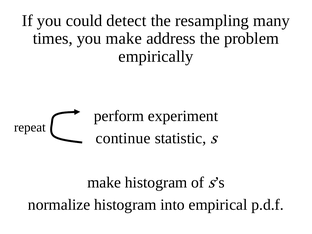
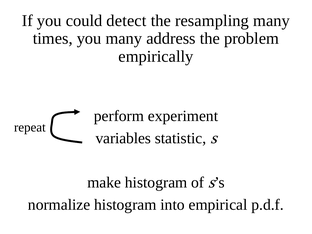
you make: make -> many
continue: continue -> variables
